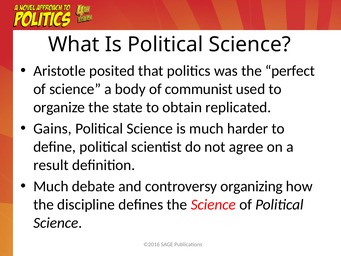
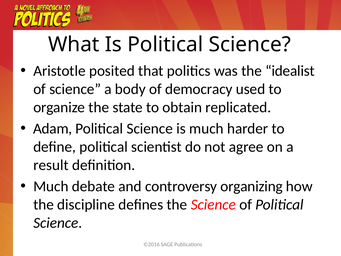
perfect: perfect -> idealist
communist: communist -> democracy
Gains: Gains -> Adam
